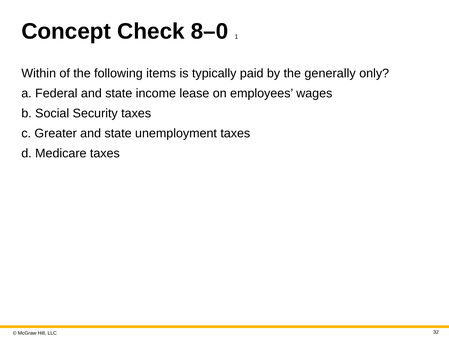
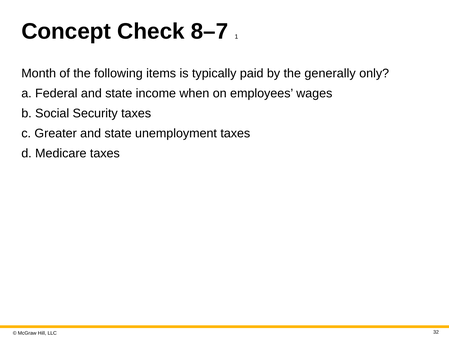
8–0: 8–0 -> 8–7
Within: Within -> Month
lease: lease -> when
